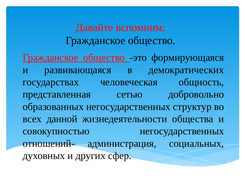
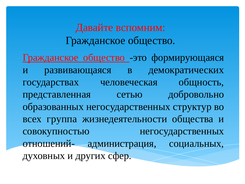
данной: данной -> группа
